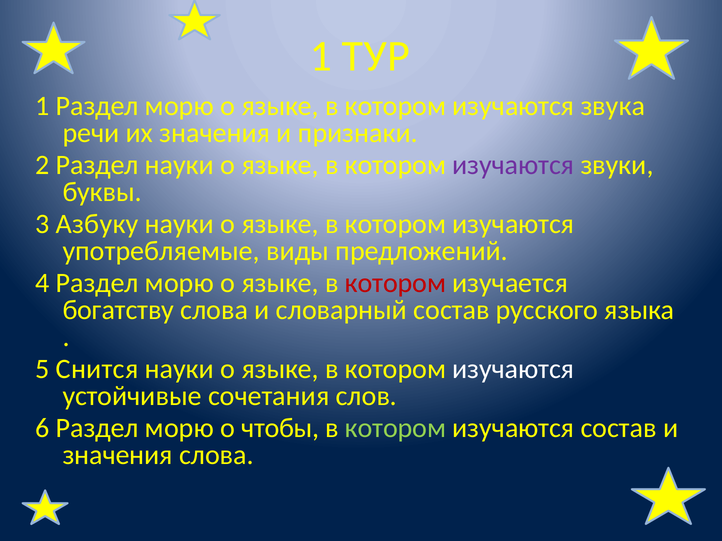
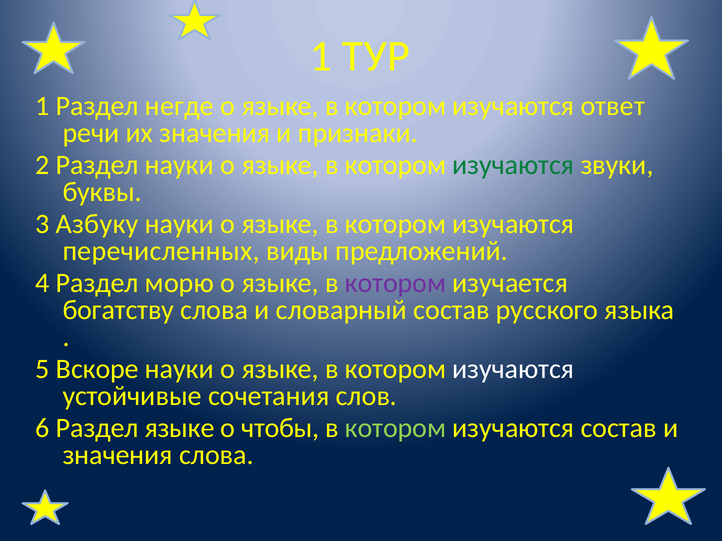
1 Раздел морю: морю -> негде
звука: звука -> ответ
изучаются at (513, 165) colour: purple -> green
употребляемые: употребляемые -> перечисленных
котором at (396, 283) colour: red -> purple
Снится: Снится -> Вскоре
6 Раздел морю: морю -> языке
